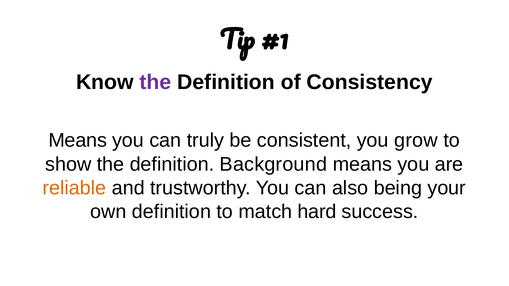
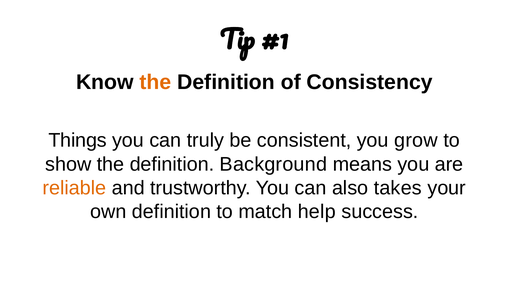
the at (155, 82) colour: purple -> orange
Means at (78, 141): Means -> Things
being: being -> takes
hard: hard -> help
